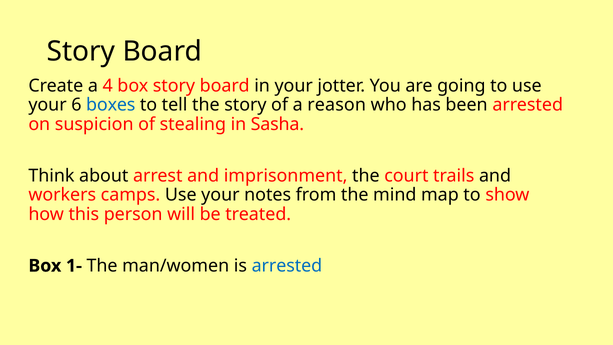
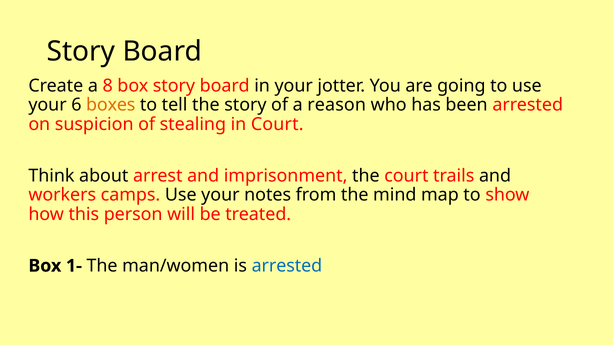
4: 4 -> 8
boxes colour: blue -> orange
in Sasha: Sasha -> Court
